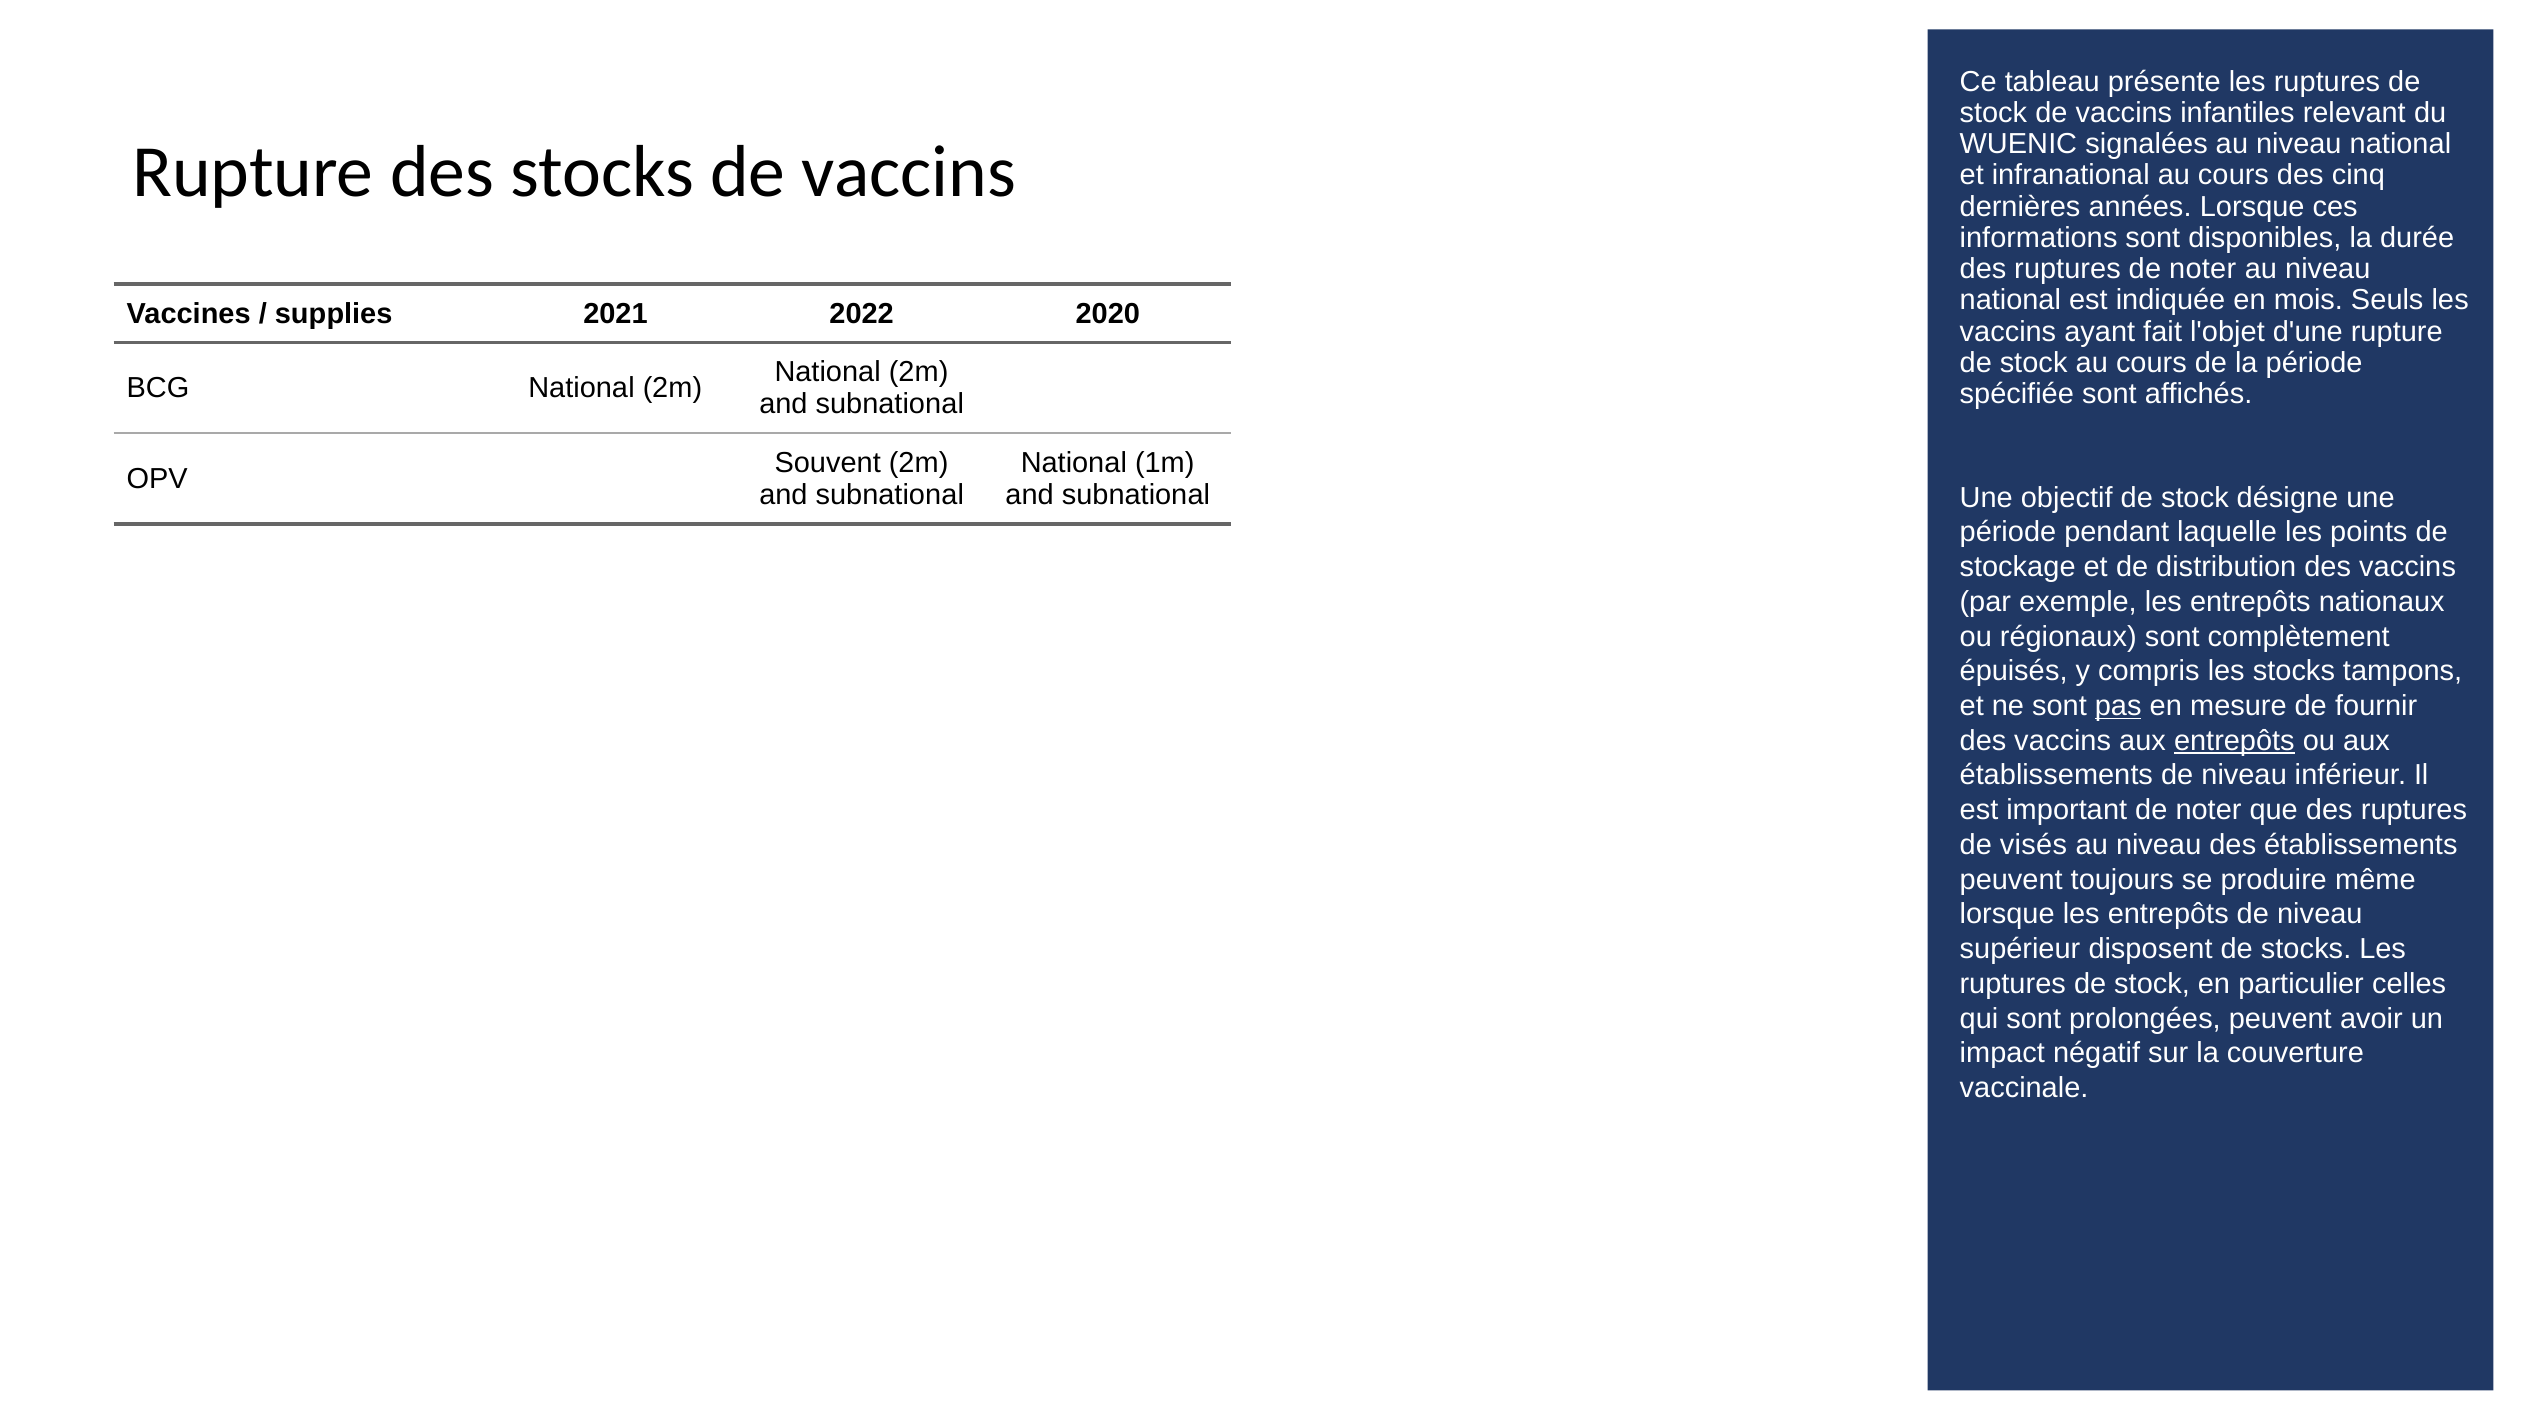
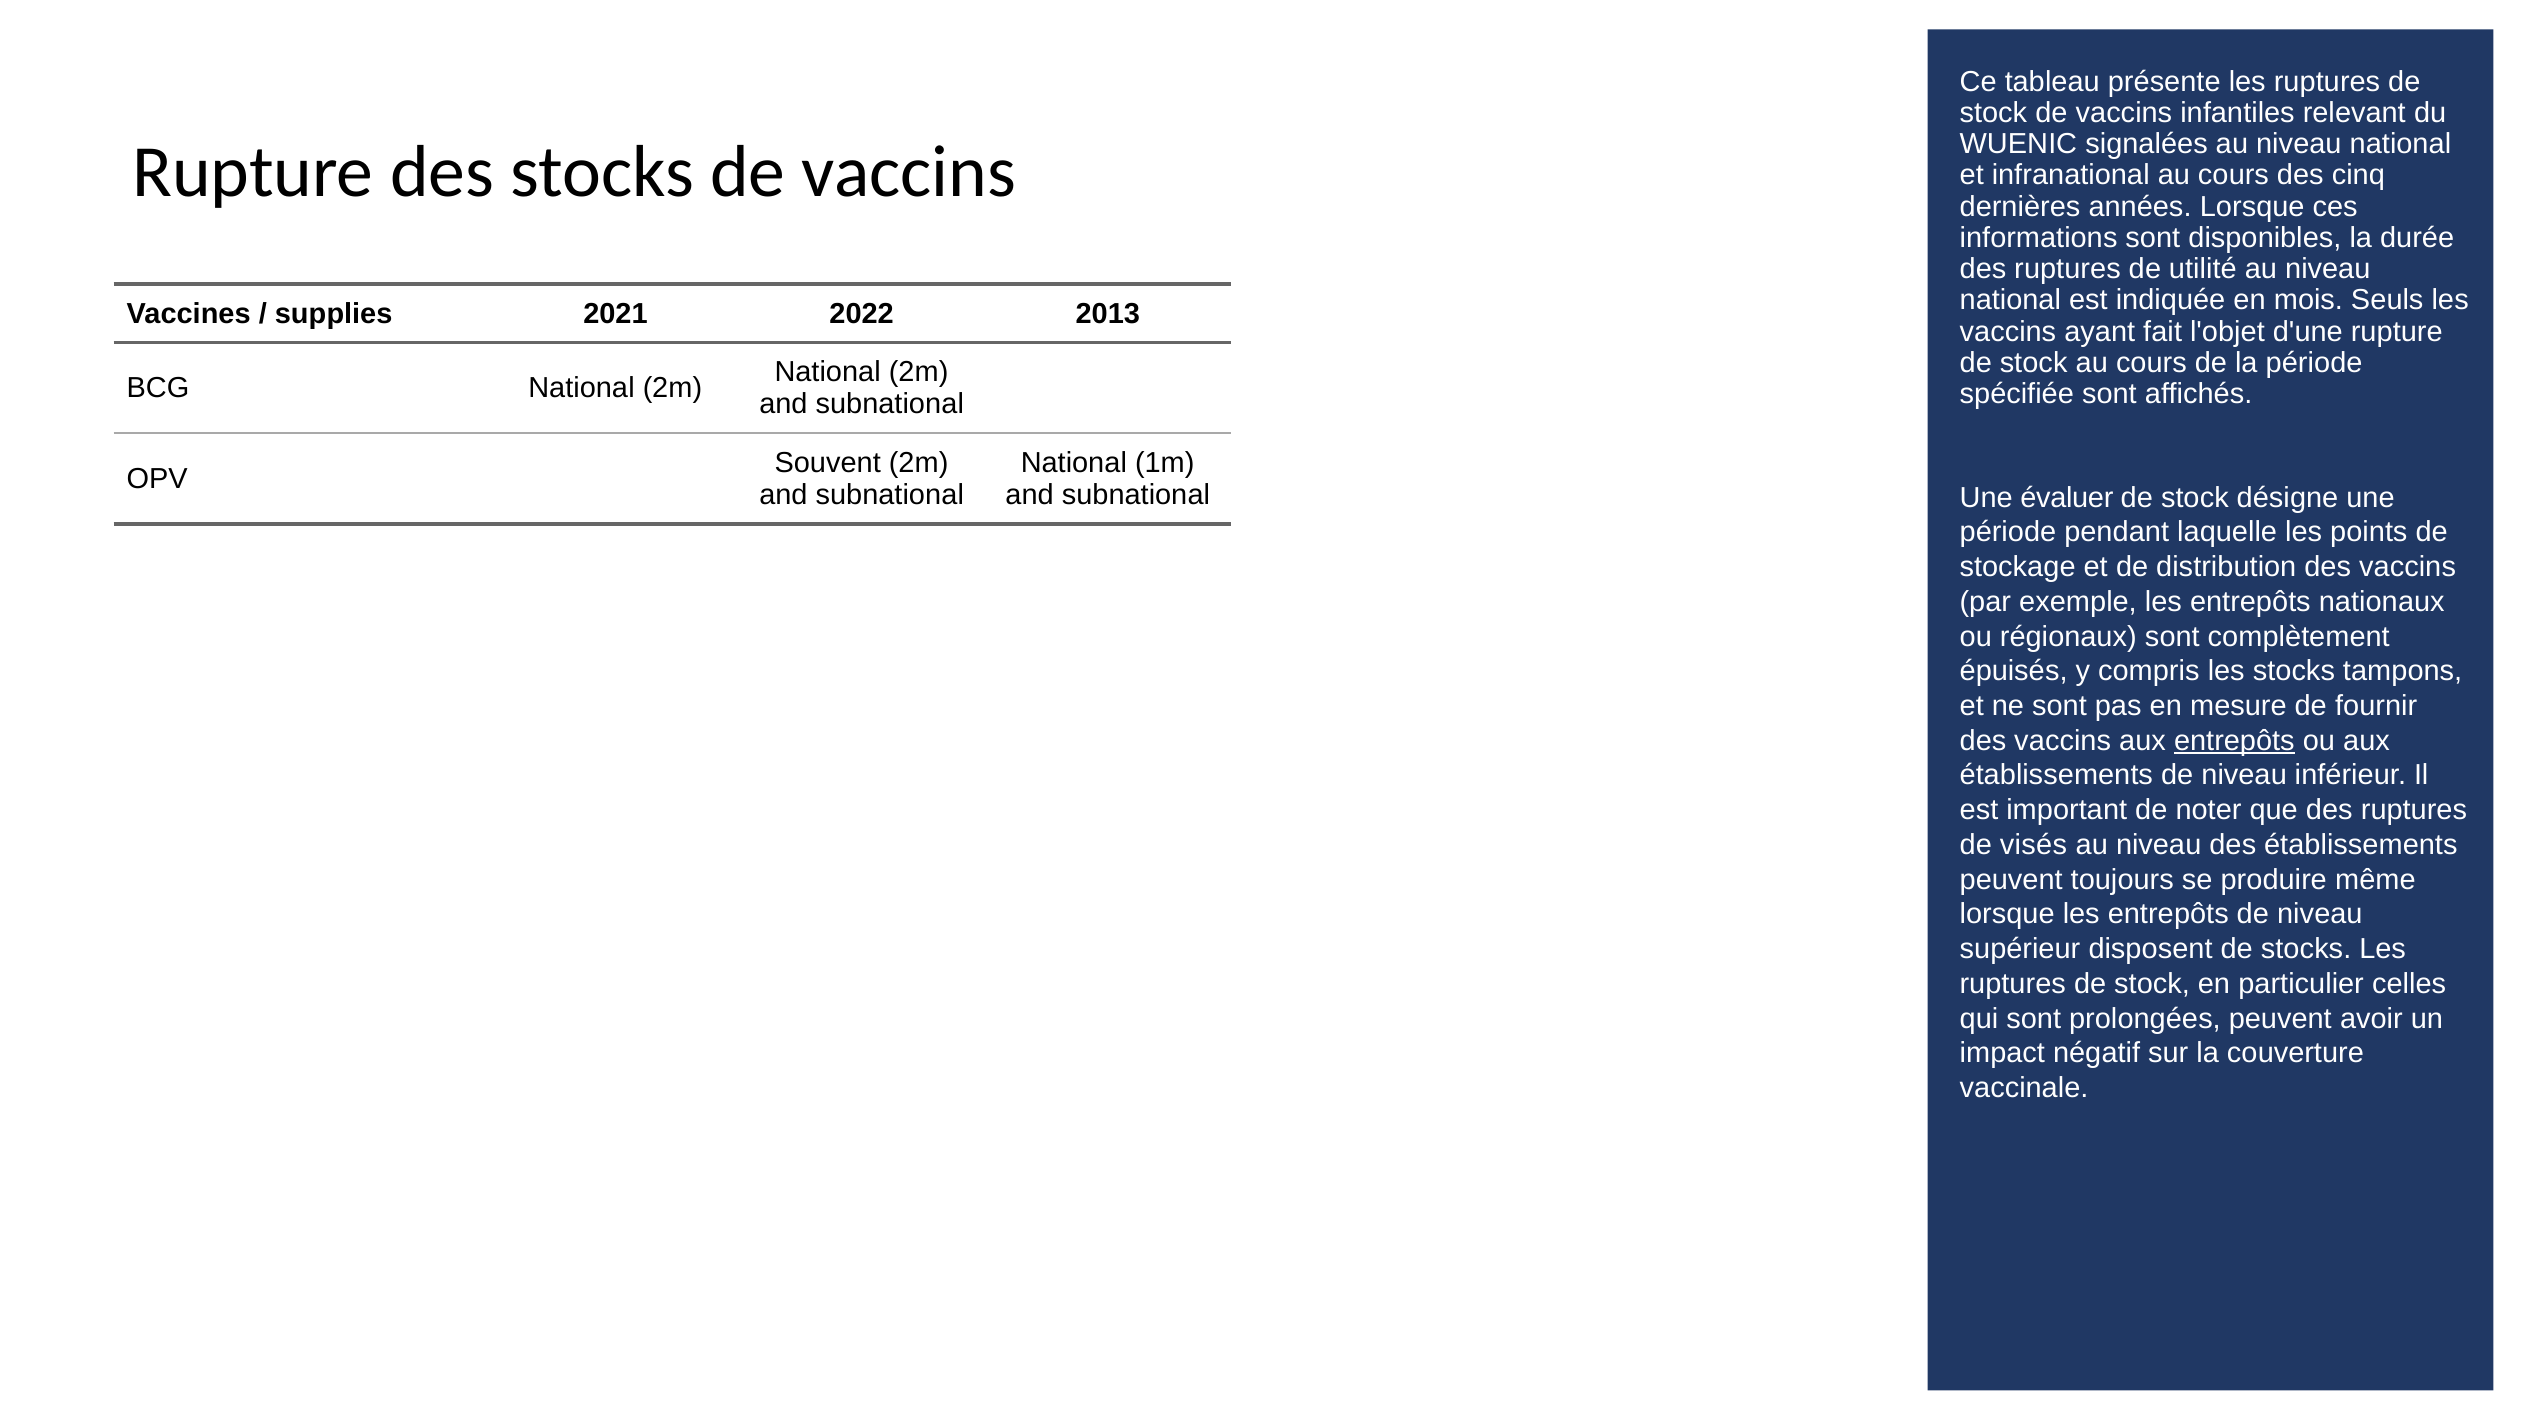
ruptures de noter: noter -> utilité
2020: 2020 -> 2013
objectif: objectif -> évaluer
pas underline: present -> none
